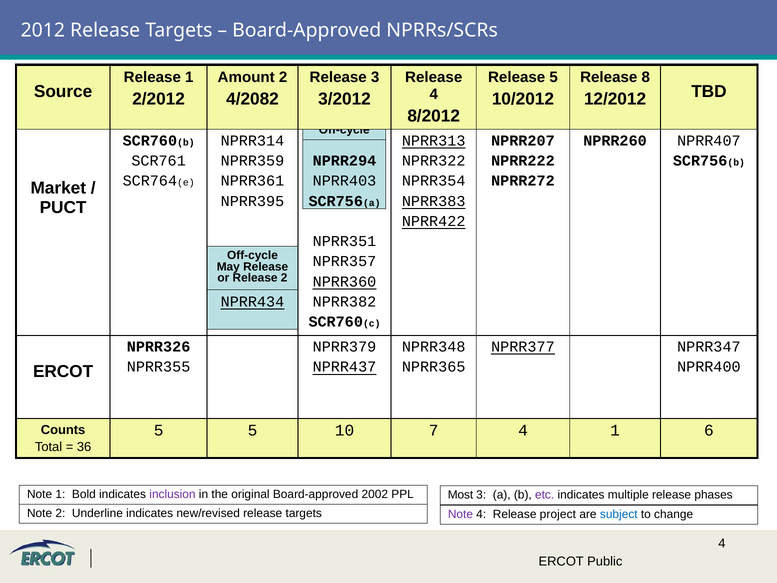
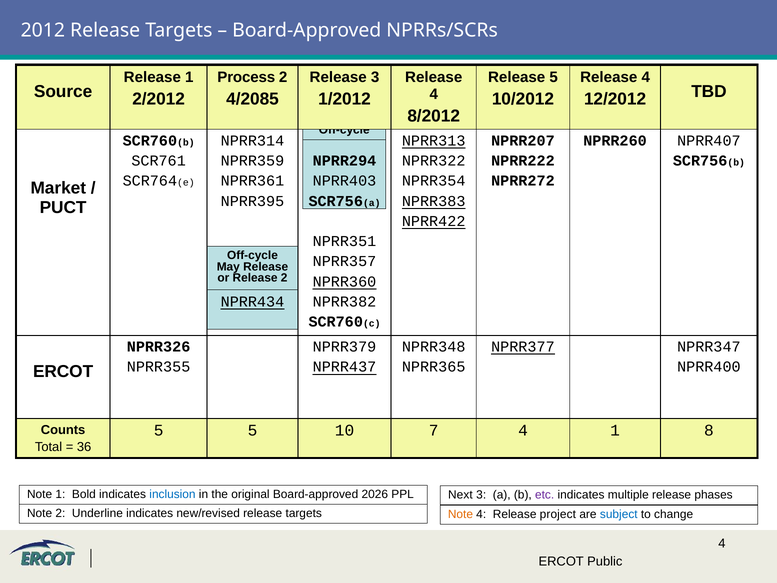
Amount: Amount -> Process
8 at (646, 77): 8 -> 4
4/2082: 4/2082 -> 4/2085
3/2012: 3/2012 -> 1/2012
6: 6 -> 8
inclusion colour: purple -> blue
2002: 2002 -> 2026
Most: Most -> Next
Note at (460, 514) colour: purple -> orange
